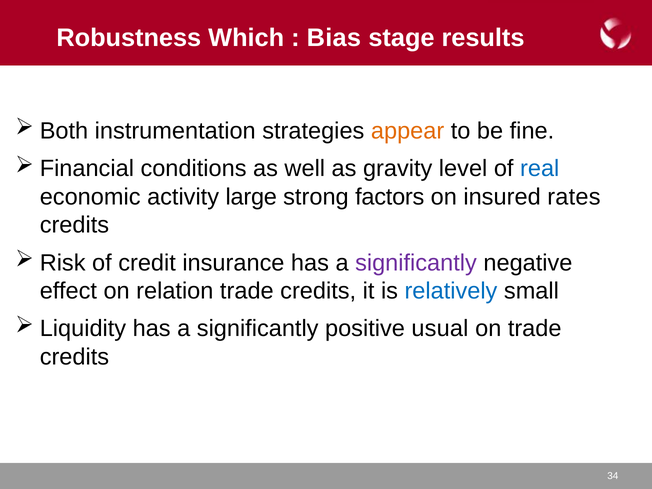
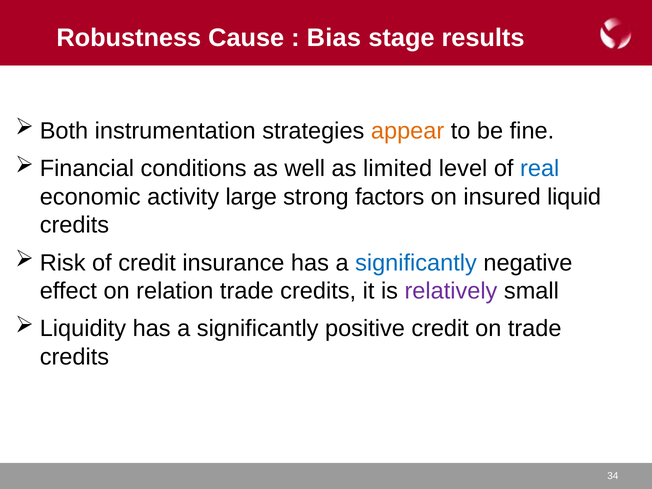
Which: Which -> Cause
gravity: gravity -> limited
rates: rates -> liquid
significantly at (416, 263) colour: purple -> blue
relatively colour: blue -> purple
positive usual: usual -> credit
